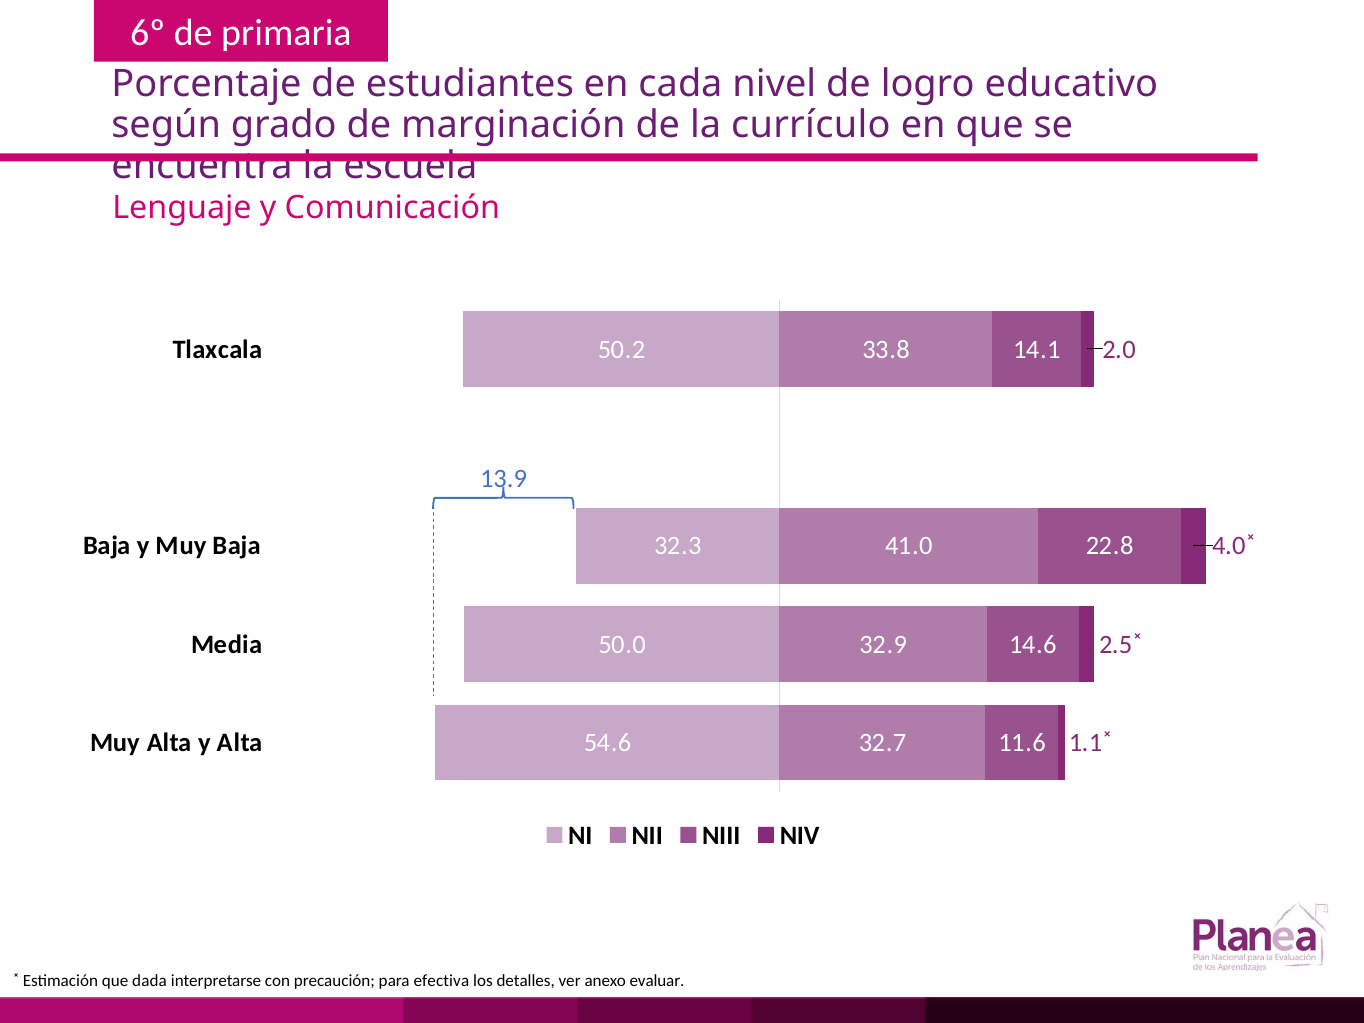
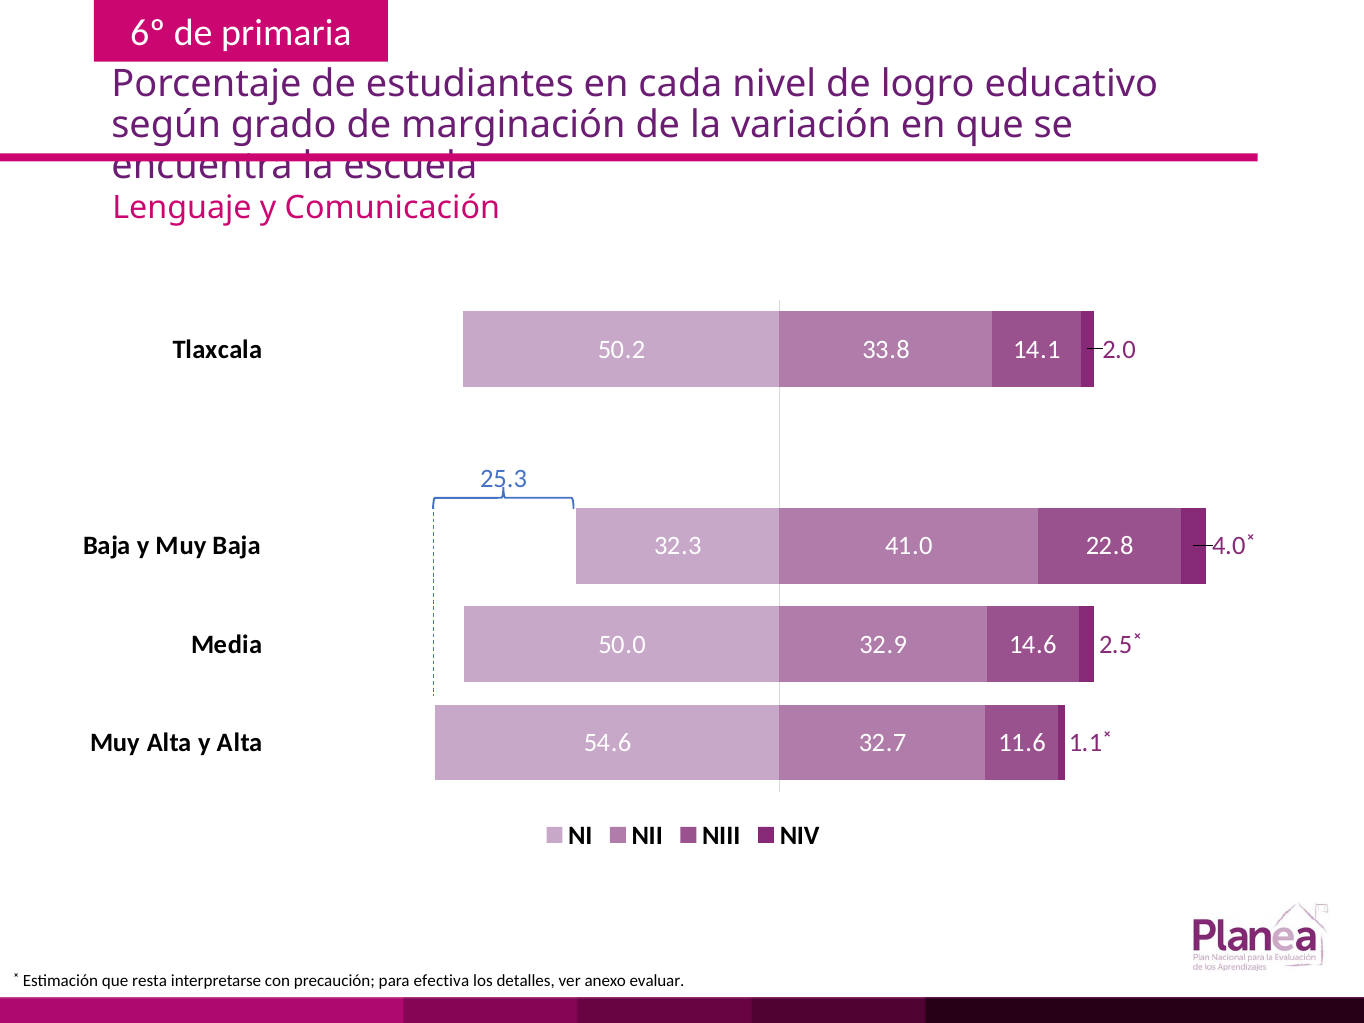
currículo: currículo -> variación
13.9: 13.9 -> 25.3
dada: dada -> resta
